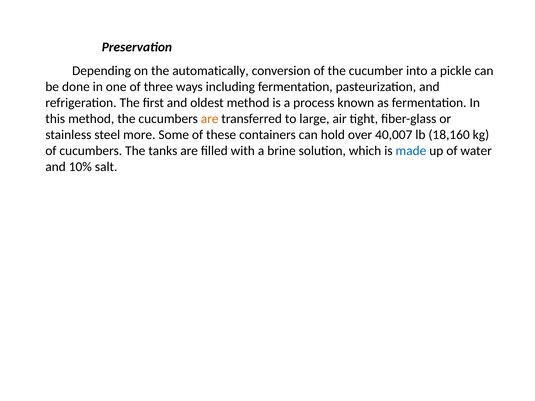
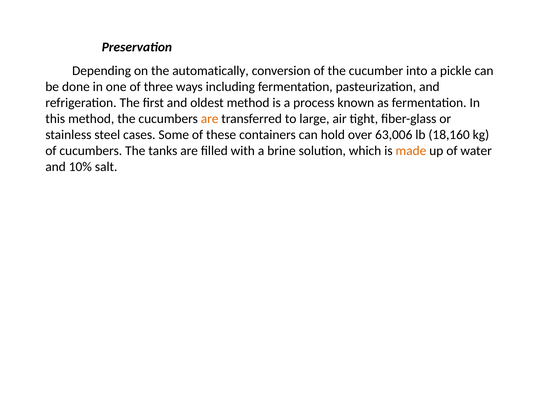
more: more -> cases
40,007: 40,007 -> 63,006
made colour: blue -> orange
